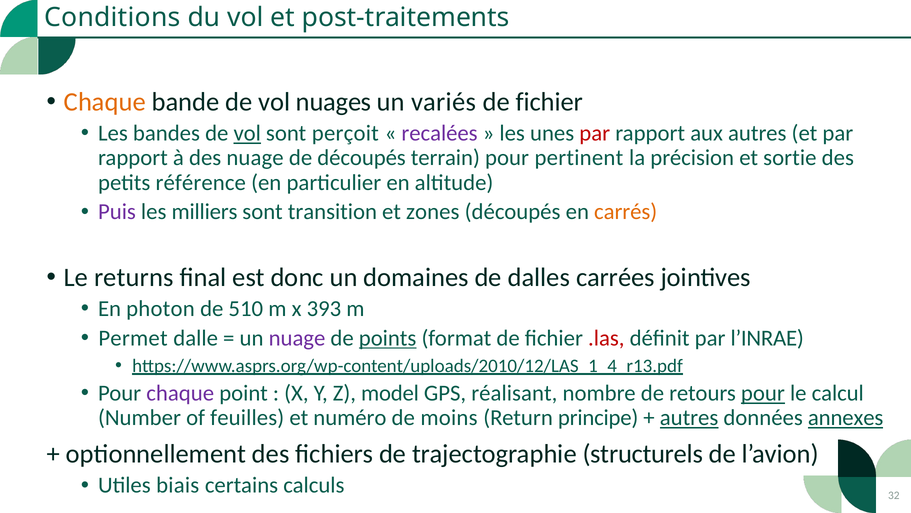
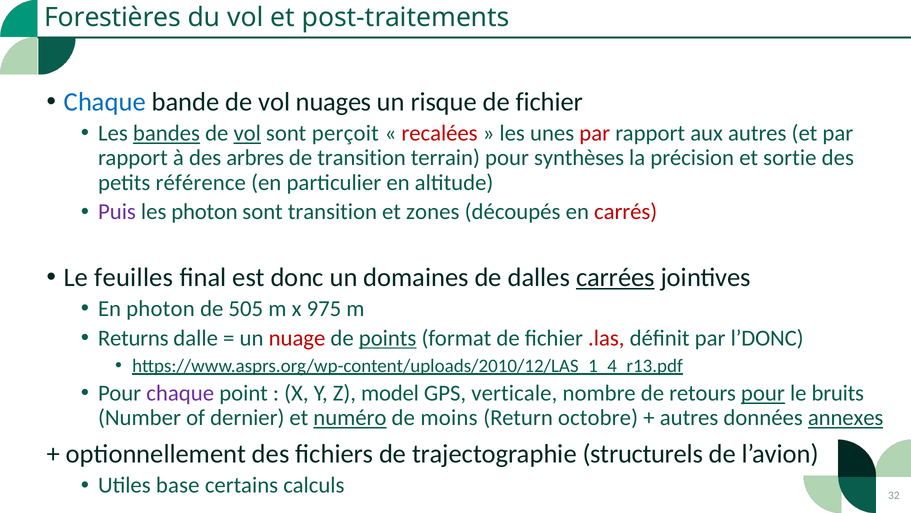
Conditions: Conditions -> Forestières
Chaque at (105, 102) colour: orange -> blue
variés: variés -> risque
bandes underline: none -> present
recalées colour: purple -> red
des nuage: nuage -> arbres
de découpés: découpés -> transition
pertinent: pertinent -> synthèses
les milliers: milliers -> photon
carrés colour: orange -> red
returns: returns -> feuilles
carrées underline: none -> present
510: 510 -> 505
393: 393 -> 975
Permet: Permet -> Returns
nuage at (297, 338) colour: purple -> red
l’INRAE: l’INRAE -> l’DONC
réalisant: réalisant -> verticale
calcul: calcul -> bruits
feuilles: feuilles -> dernier
numéro underline: none -> present
principe: principe -> octobre
autres at (689, 417) underline: present -> none
biais: biais -> base
